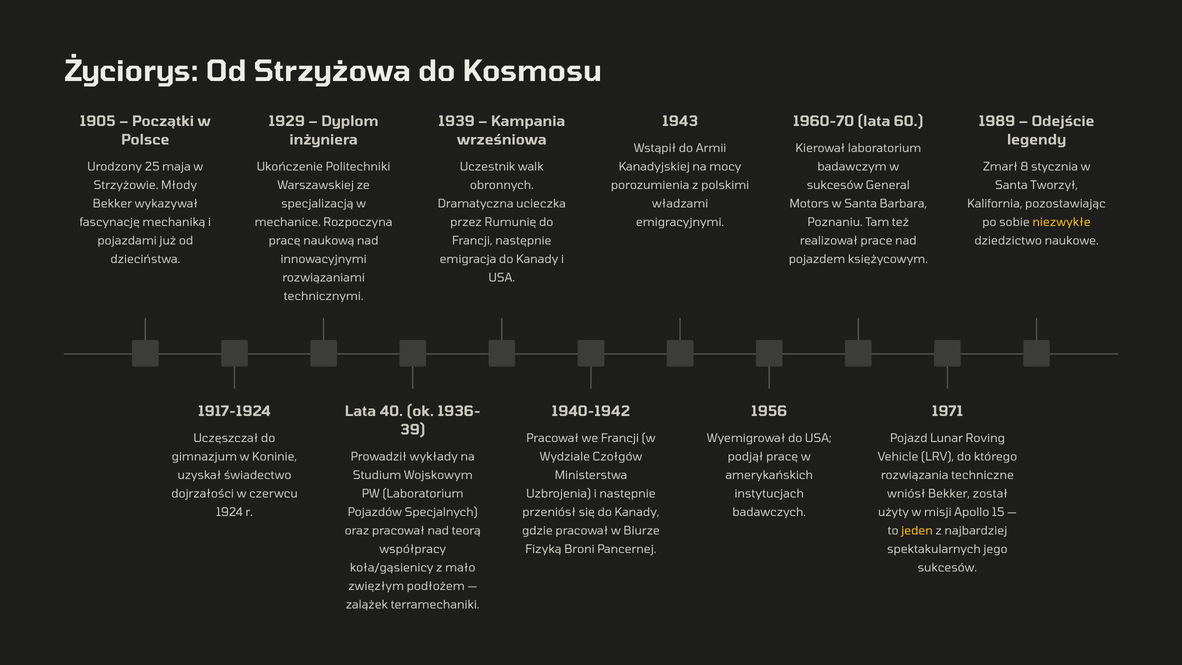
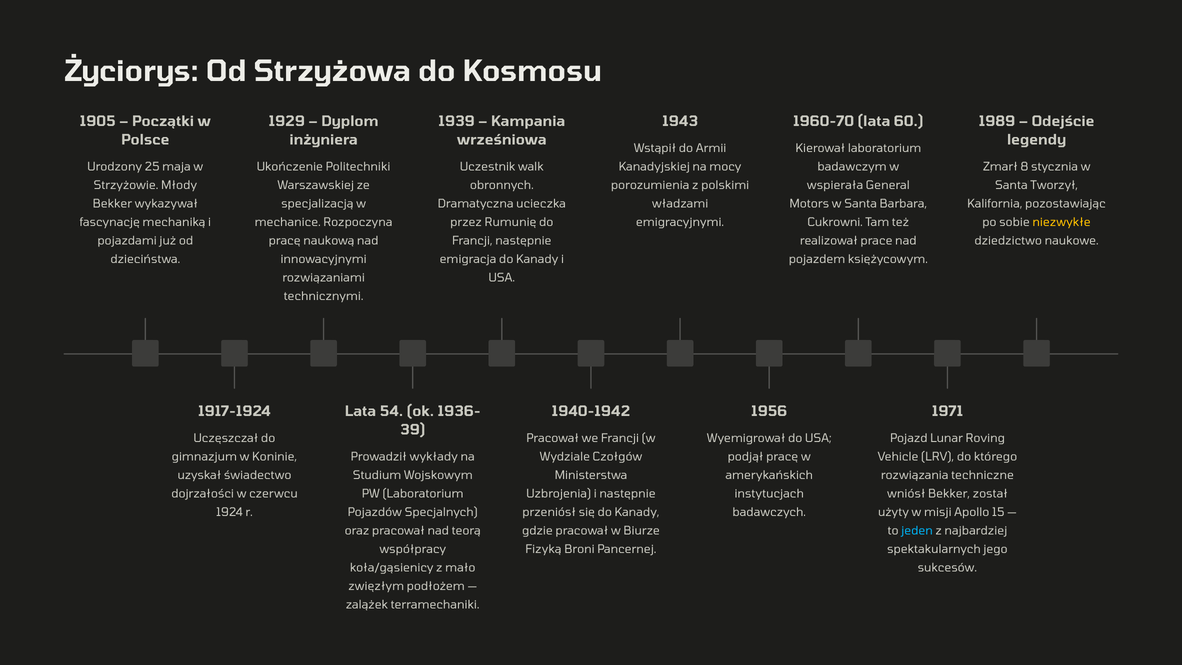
sukcesów at (835, 185): sukcesów -> wspierała
Poznaniu: Poznaniu -> Cukrowni
40: 40 -> 54
jeden colour: yellow -> light blue
